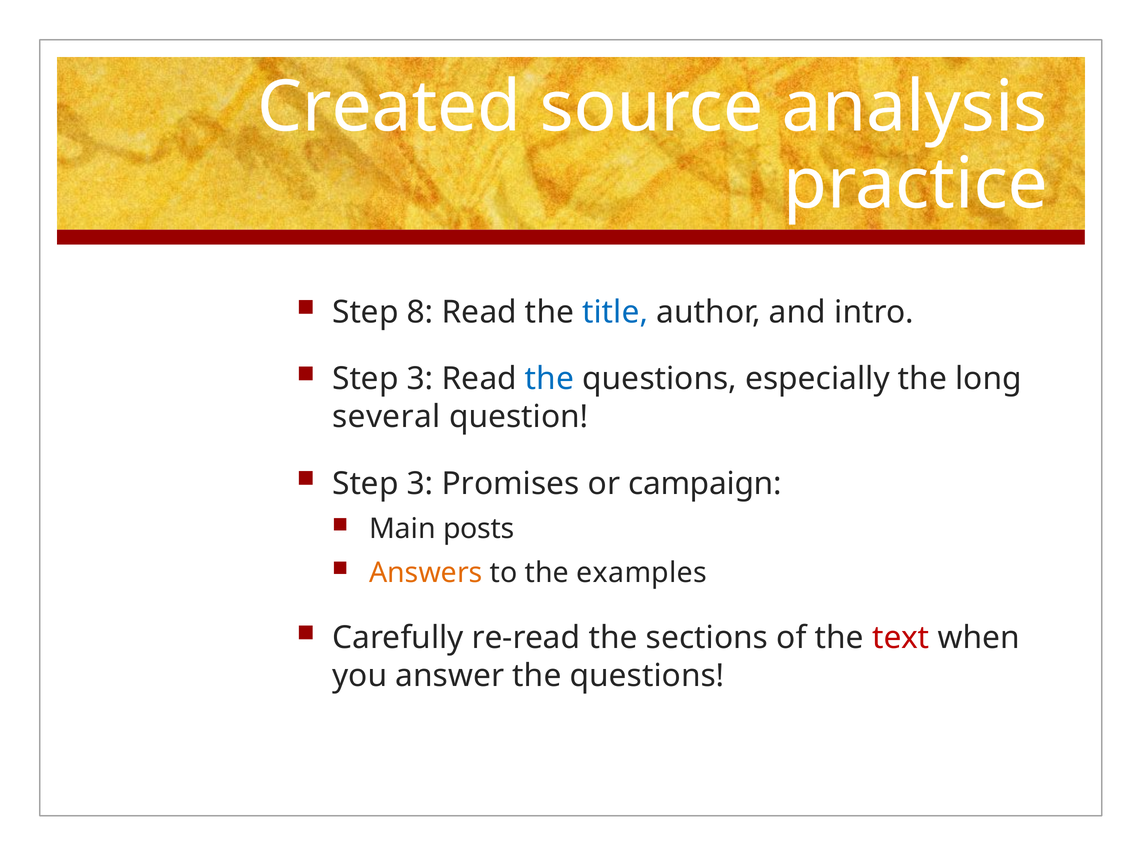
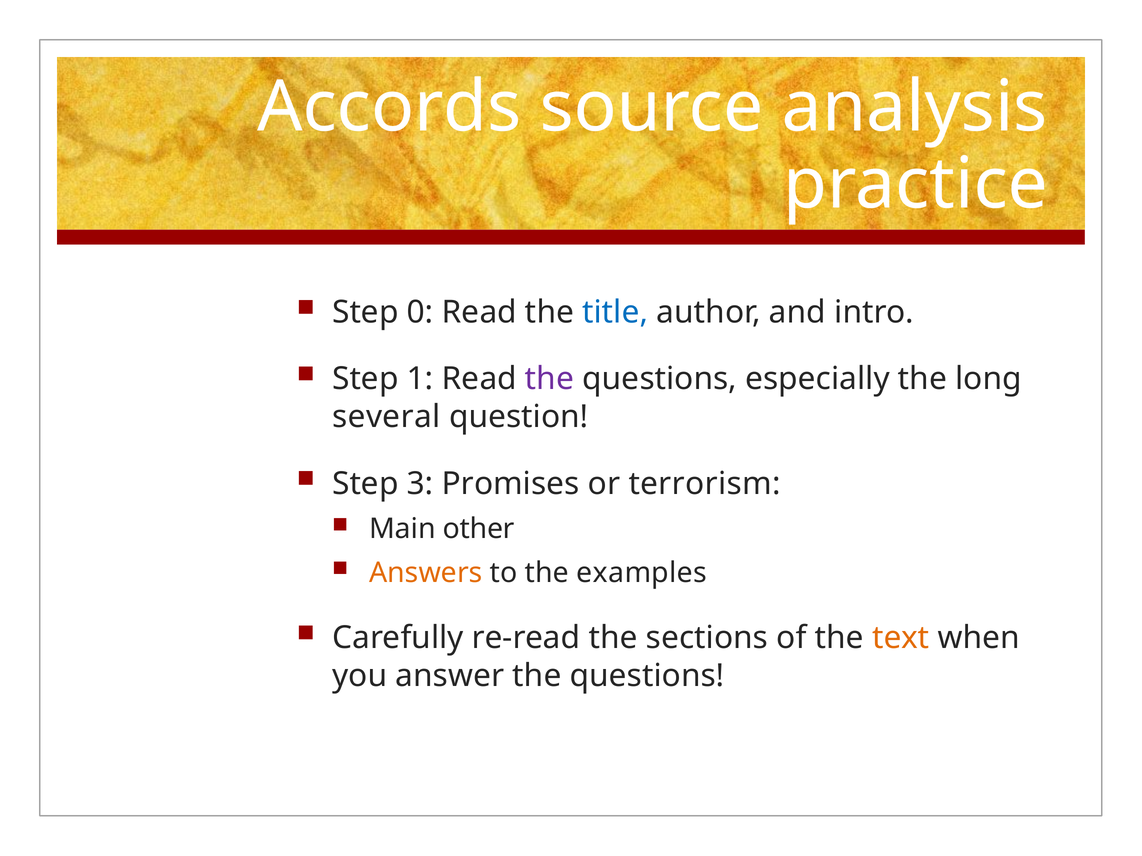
Created: Created -> Accords
8: 8 -> 0
3 at (420, 379): 3 -> 1
the at (549, 379) colour: blue -> purple
campaign: campaign -> terrorism
posts: posts -> other
text colour: red -> orange
